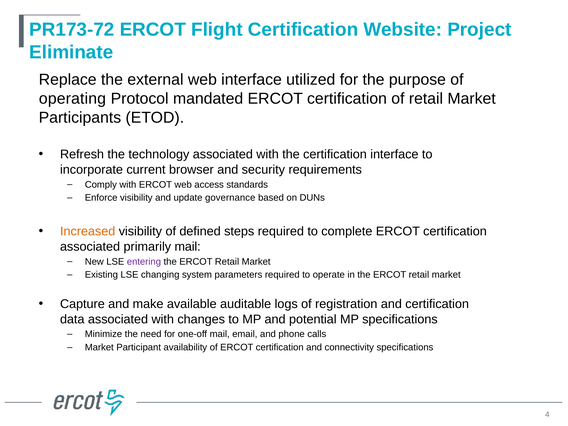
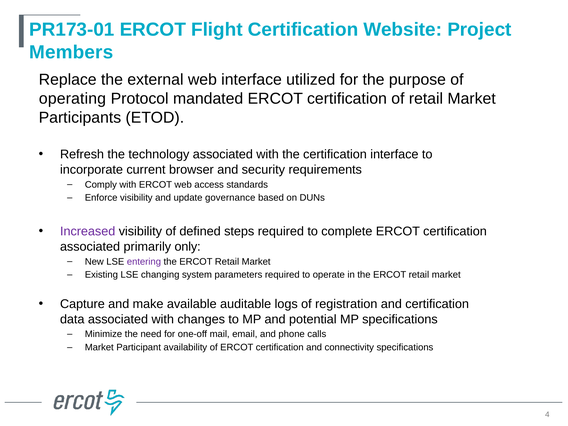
PR173-72: PR173-72 -> PR173-01
Eliminate: Eliminate -> Members
Increased colour: orange -> purple
primarily mail: mail -> only
